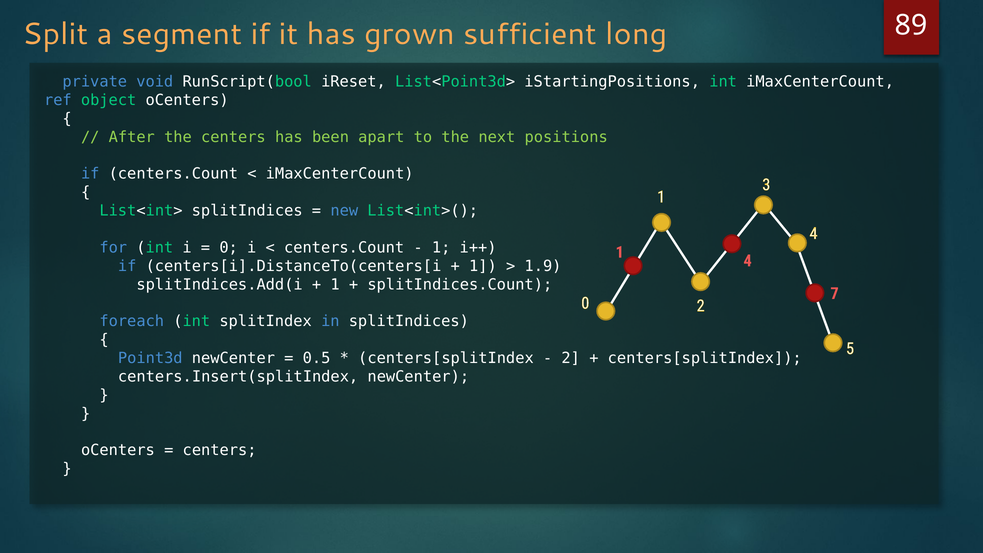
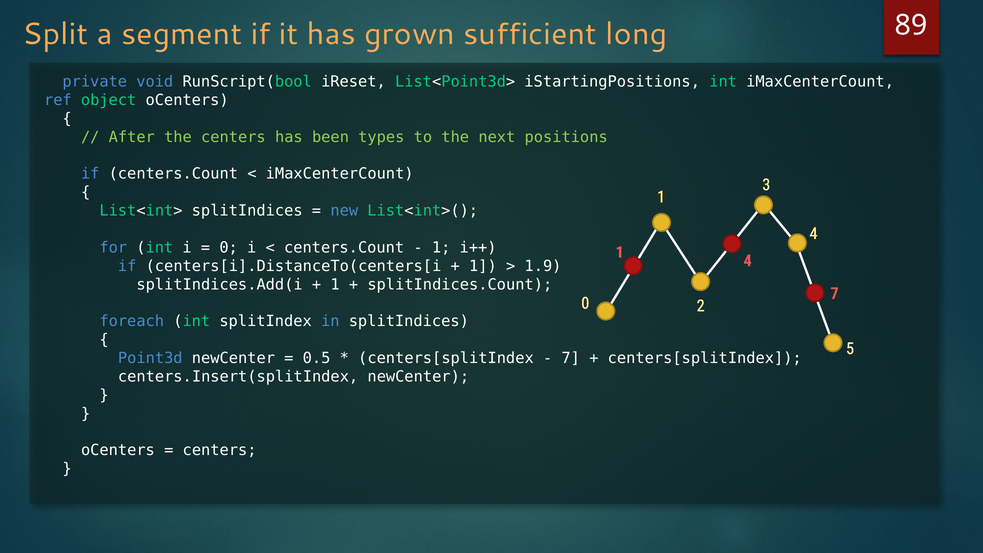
apart: apart -> types
2 at (571, 358): 2 -> 7
